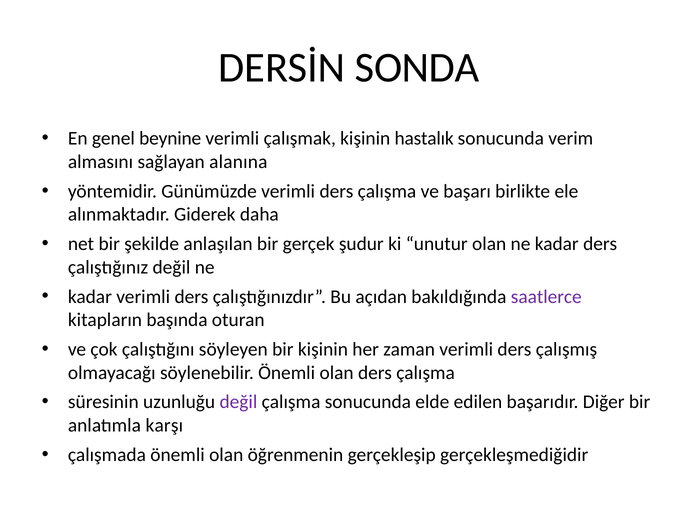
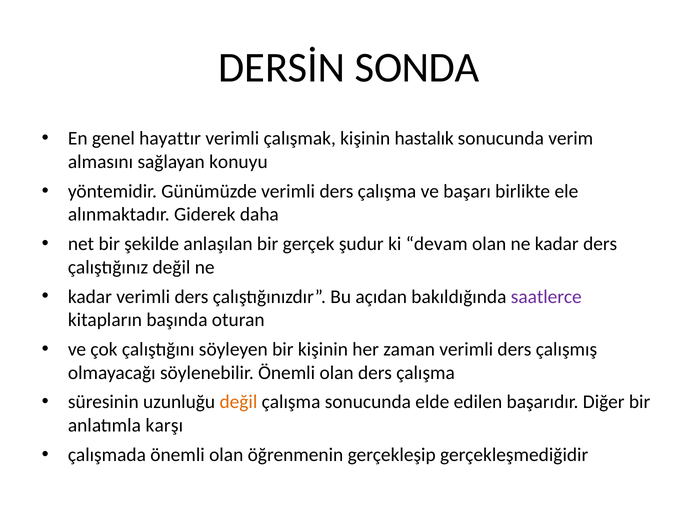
beynine: beynine -> hayattır
alanına: alanına -> konuyu
unutur: unutur -> devam
değil at (238, 402) colour: purple -> orange
